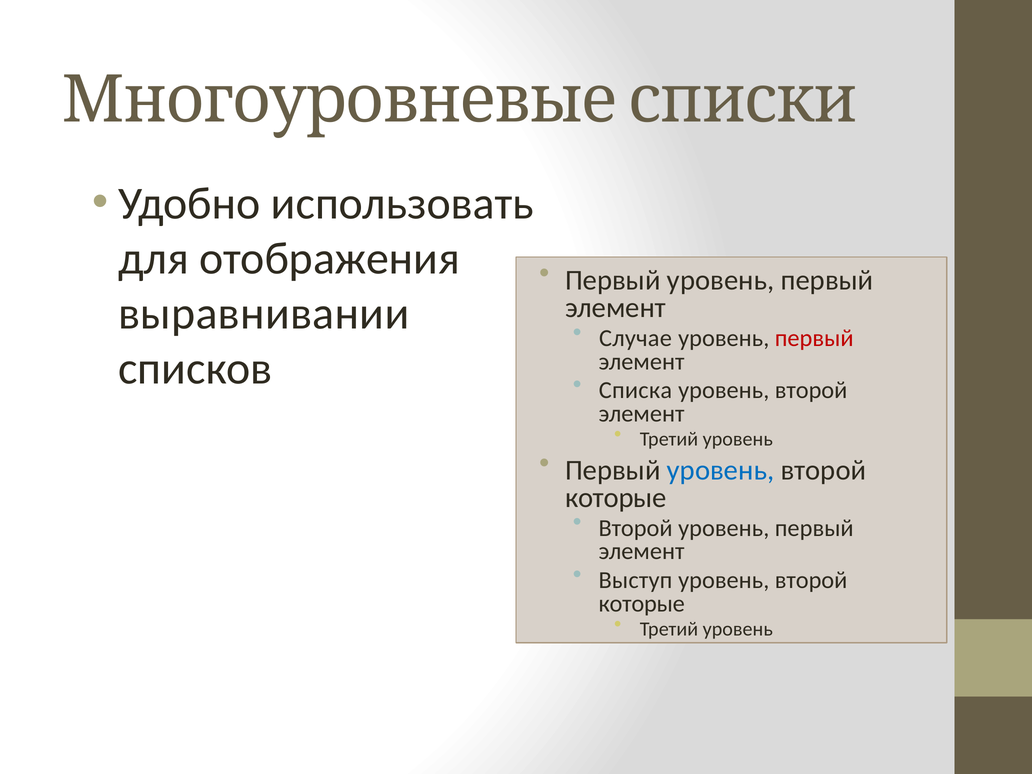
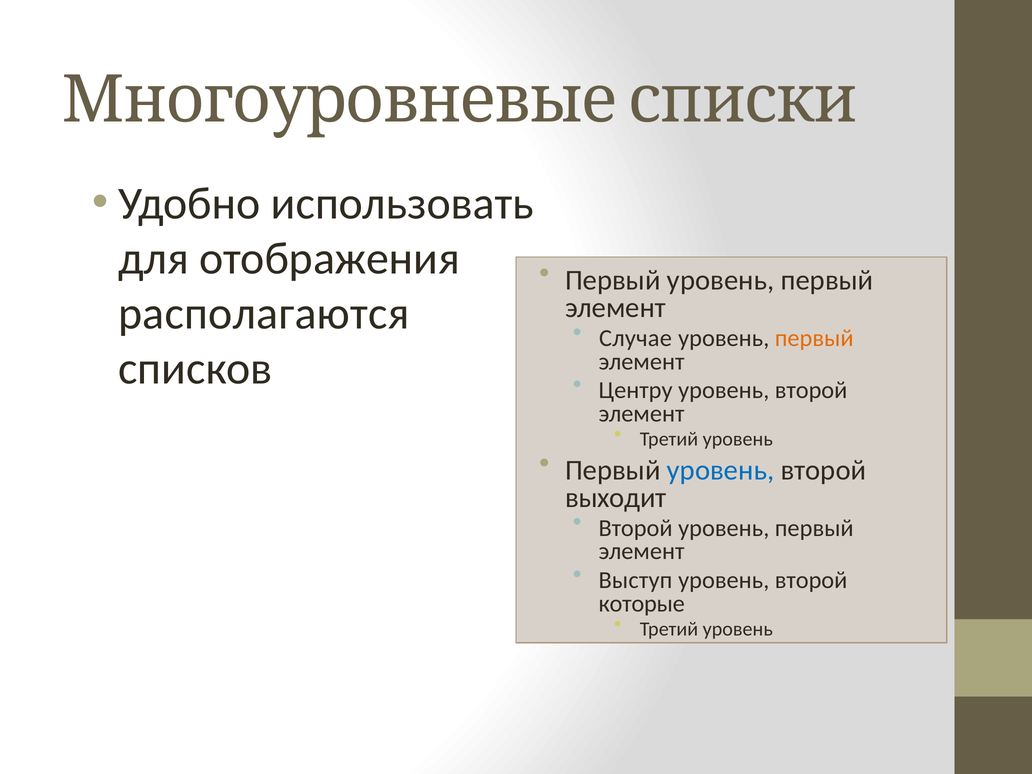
выравнивании: выравнивании -> располагаются
первый at (814, 338) colour: red -> orange
Списка: Списка -> Центру
которые at (616, 498): которые -> выходит
